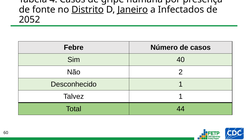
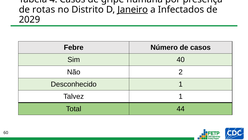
fonte: fonte -> rotas
Distrito underline: present -> none
2052: 2052 -> 2029
